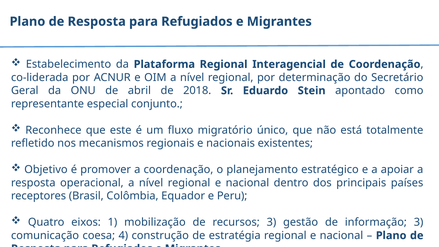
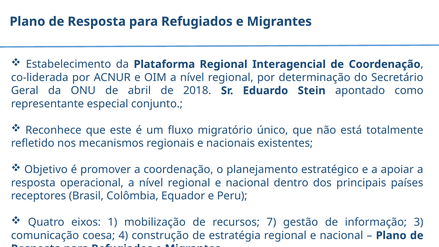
recursos 3: 3 -> 7
